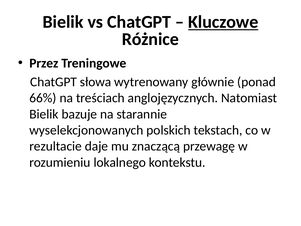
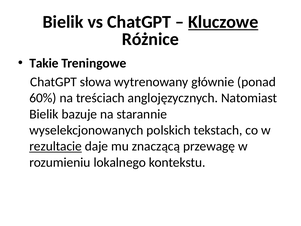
Przez: Przez -> Takie
66%: 66% -> 60%
rezultacie underline: none -> present
